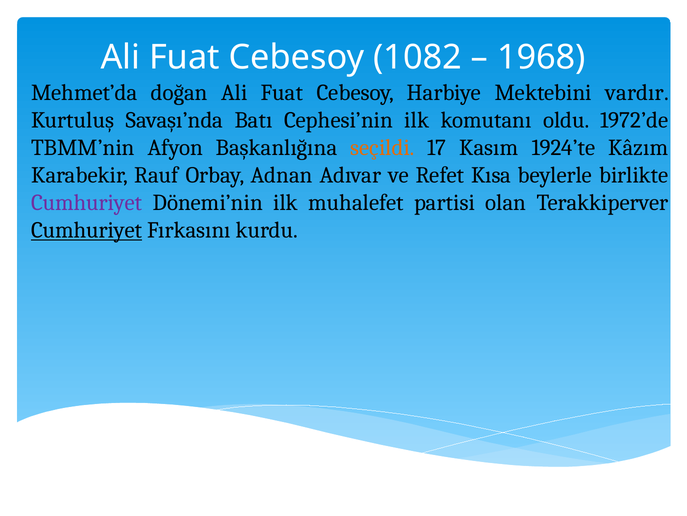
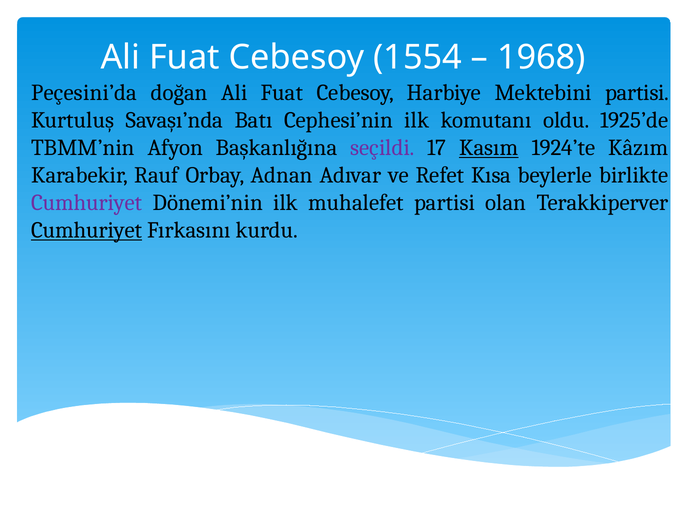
1082: 1082 -> 1554
Mehmet’da: Mehmet’da -> Peçesini’da
Mektebini vardır: vardır -> partisi
1972’de: 1972’de -> 1925’de
seçildi colour: orange -> purple
Kasım underline: none -> present
